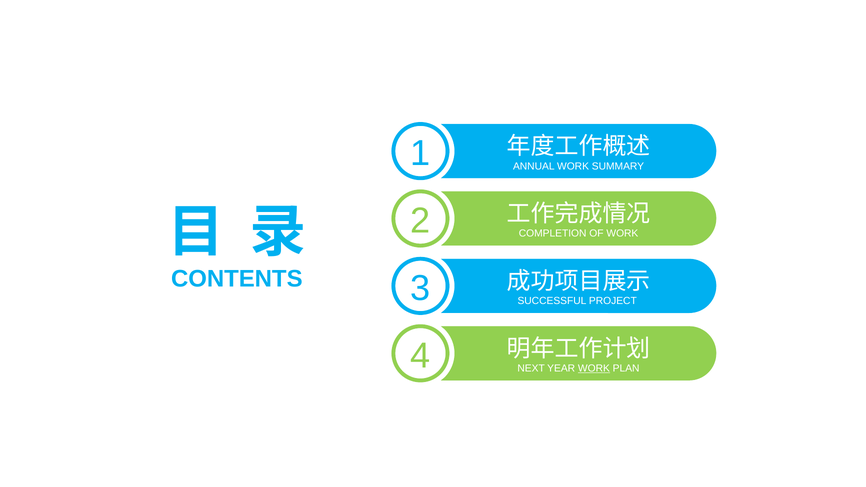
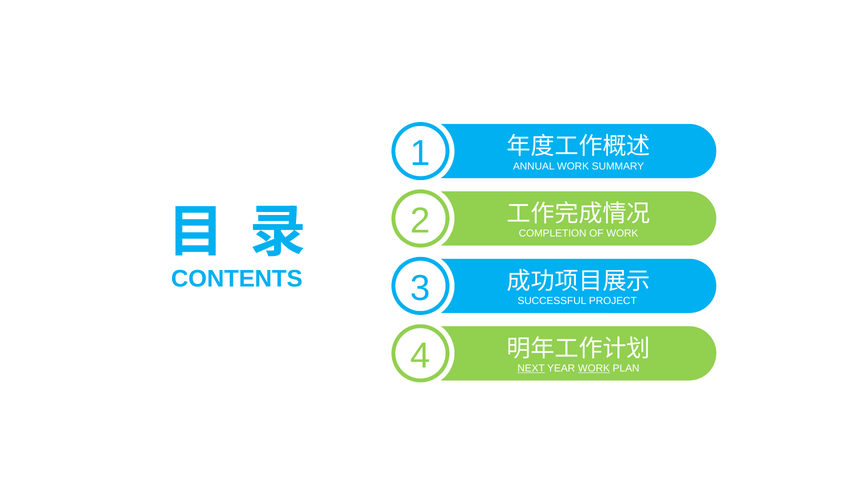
NEXT underline: none -> present
